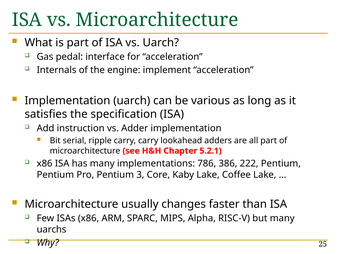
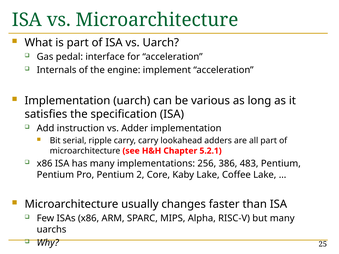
786: 786 -> 256
222: 222 -> 483
3: 3 -> 2
